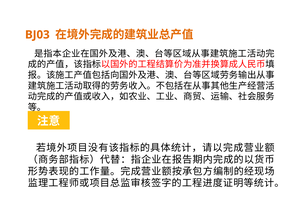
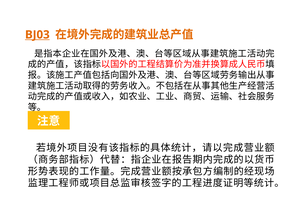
BJ03 underline: none -> present
